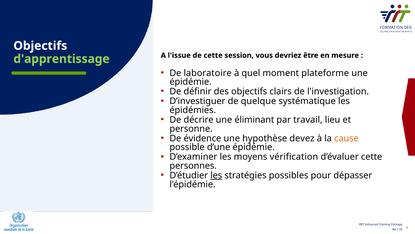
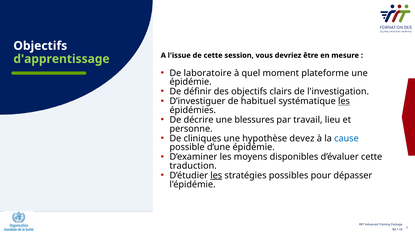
quelque: quelque -> habituel
les at (344, 101) underline: none -> present
éliminant: éliminant -> blessures
évidence: évidence -> cliniques
cause colour: orange -> blue
vérification: vérification -> disponibles
personnes: personnes -> traduction
